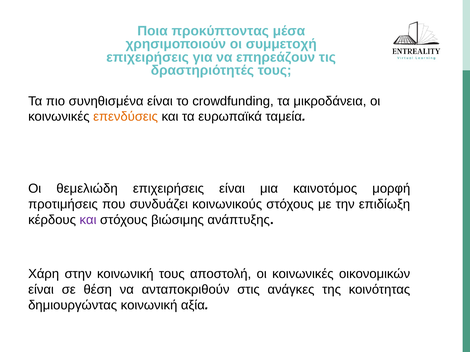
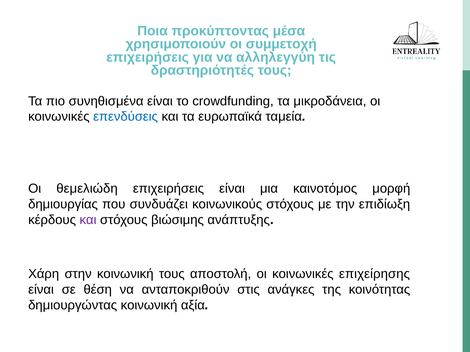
επηρεάζουν: επηρεάζουν -> αλληλεγγύη
επενδύσεις colour: orange -> blue
προτιμήσεις: προτιμήσεις -> δημιουργίας
οικονομικών: οικονομικών -> επιχείρησης
